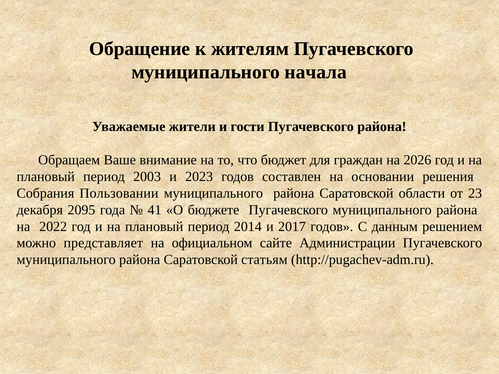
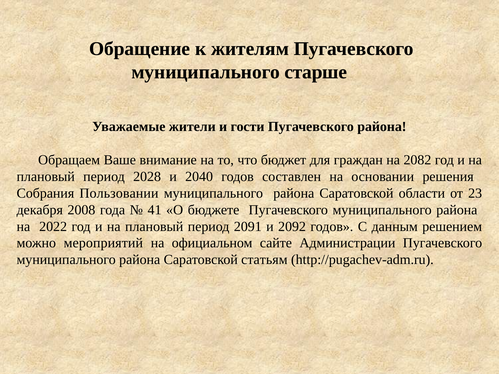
начала: начала -> старше
2026: 2026 -> 2082
2003: 2003 -> 2028
2023: 2023 -> 2040
2095: 2095 -> 2008
2014: 2014 -> 2091
2017: 2017 -> 2092
представляет: представляет -> мероприятий
